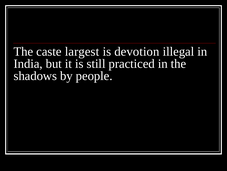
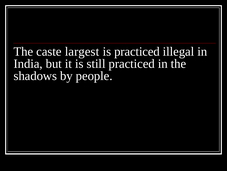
is devotion: devotion -> practiced
